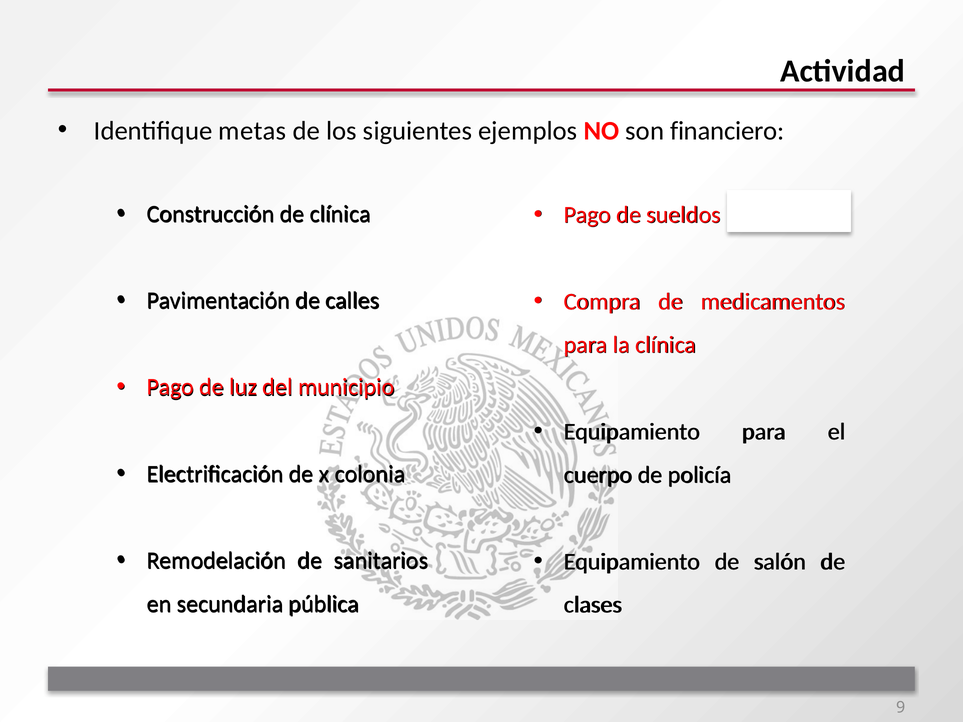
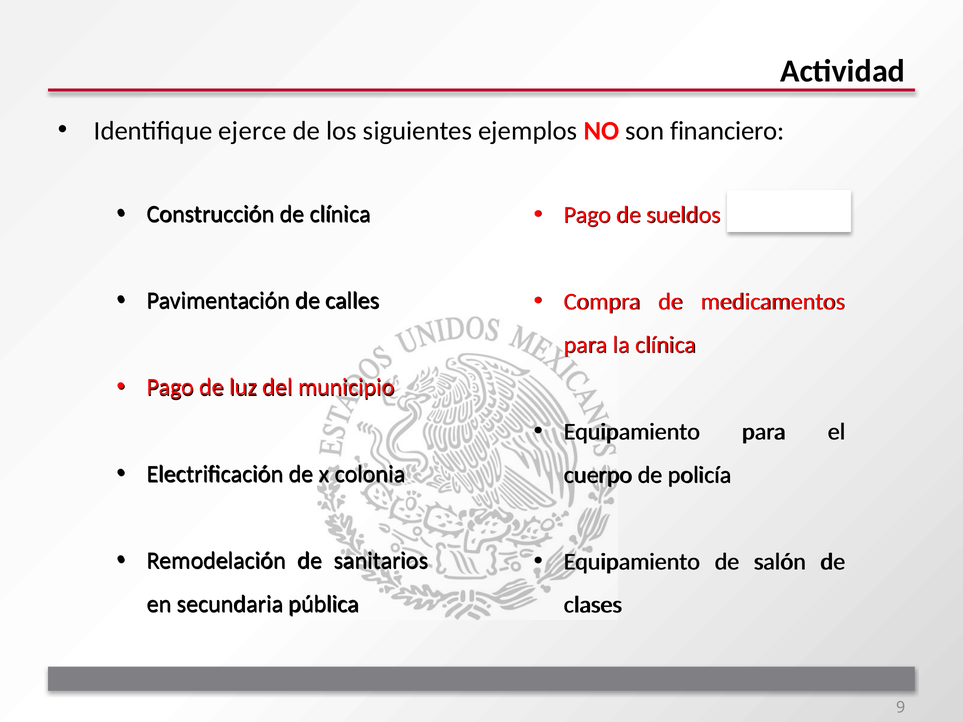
metas: metas -> ejerce
